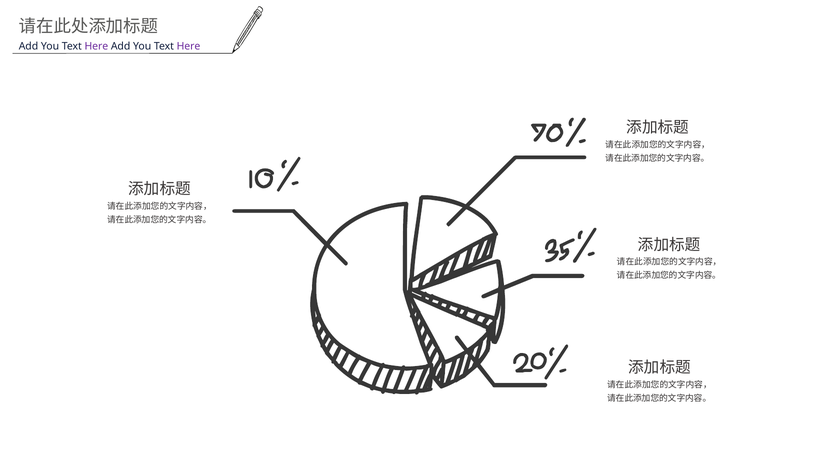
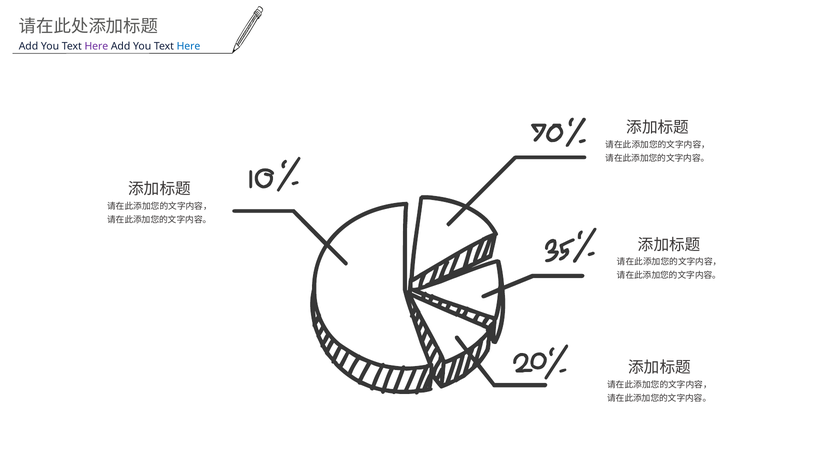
Here at (188, 46) colour: purple -> blue
